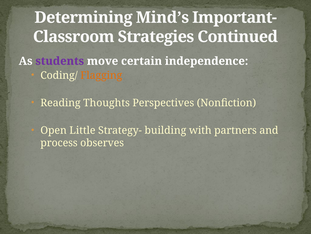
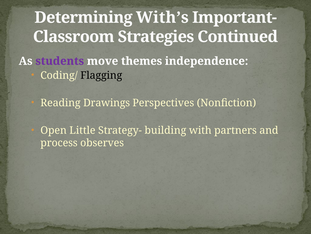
Mind’s: Mind’s -> With’s
certain: certain -> themes
Flagging colour: orange -> black
Thoughts: Thoughts -> Drawings
